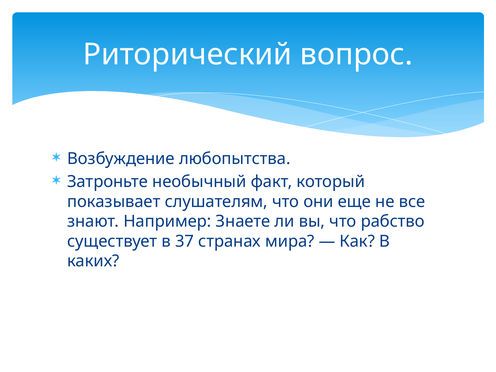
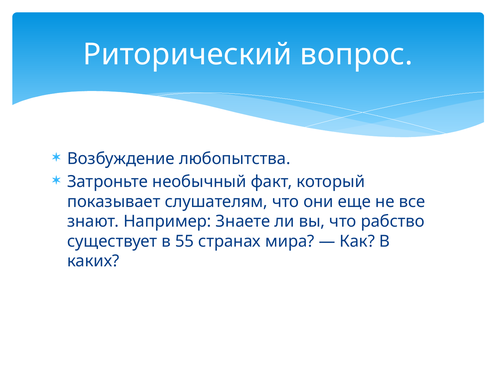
37: 37 -> 55
